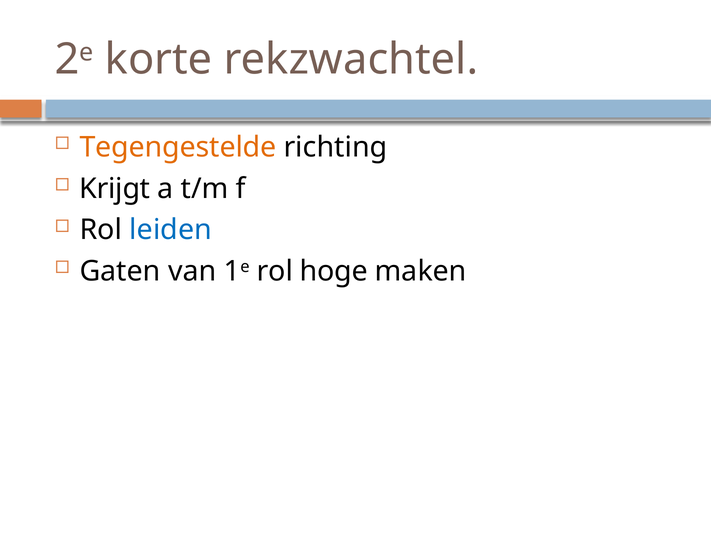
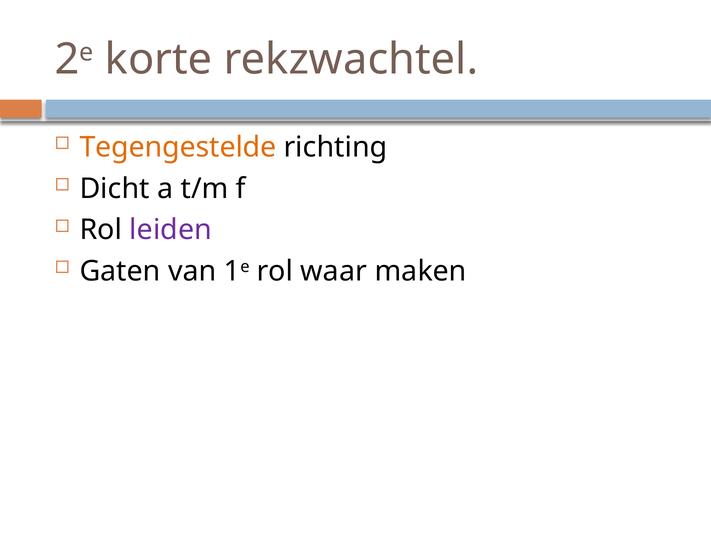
Krijgt: Krijgt -> Dicht
leiden colour: blue -> purple
hoge: hoge -> waar
